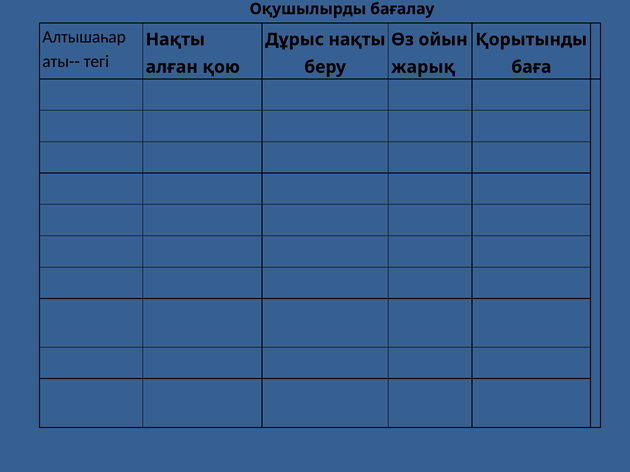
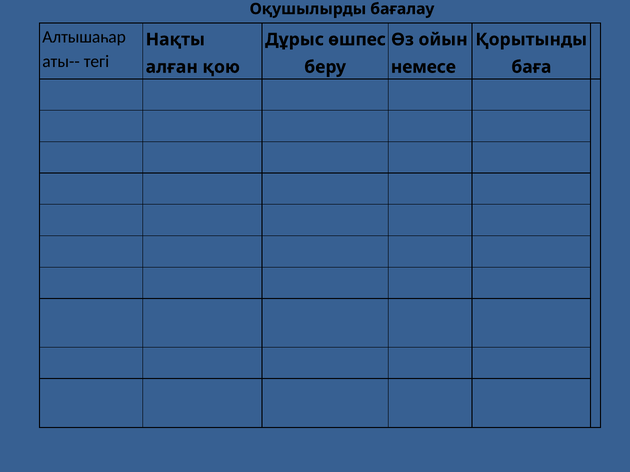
Дұрыс нақты: нақты -> өшпес
жарық: жарық -> немесе
